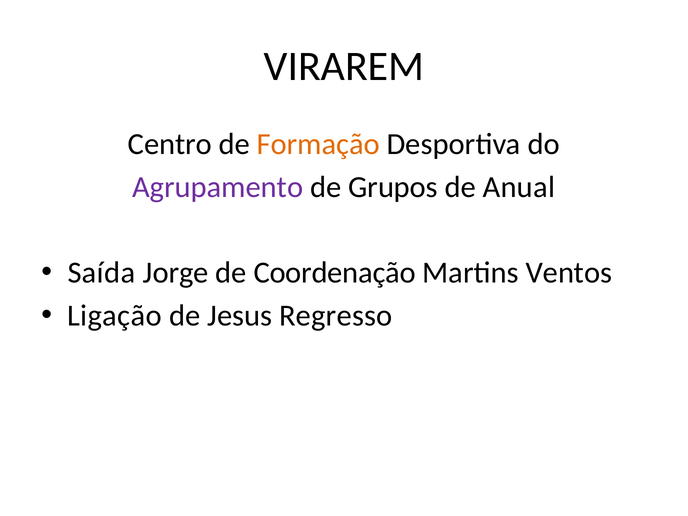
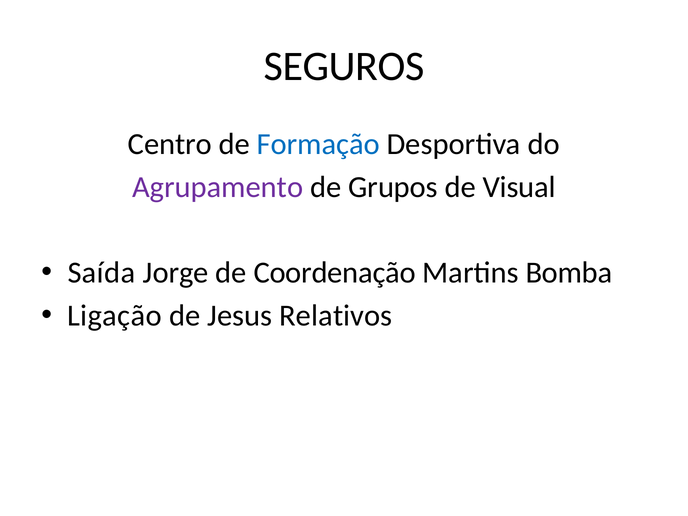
VIRAREM: VIRAREM -> SEGUROS
Formação colour: orange -> blue
Anual: Anual -> Visual
Ventos: Ventos -> Bomba
Regresso: Regresso -> Relativos
